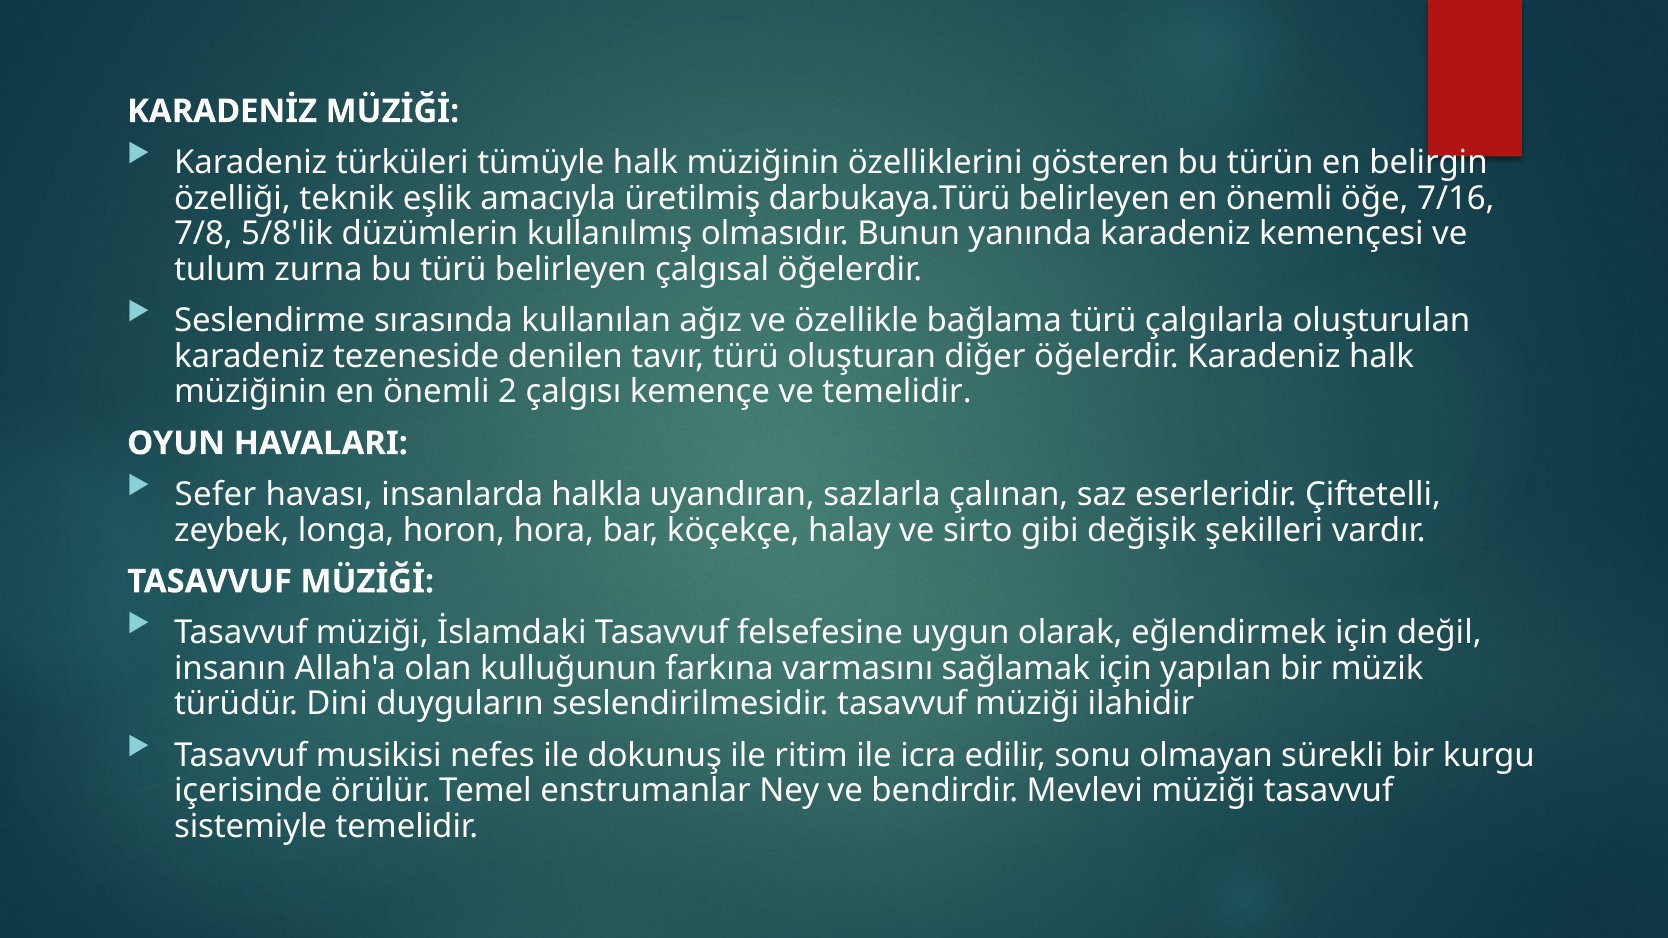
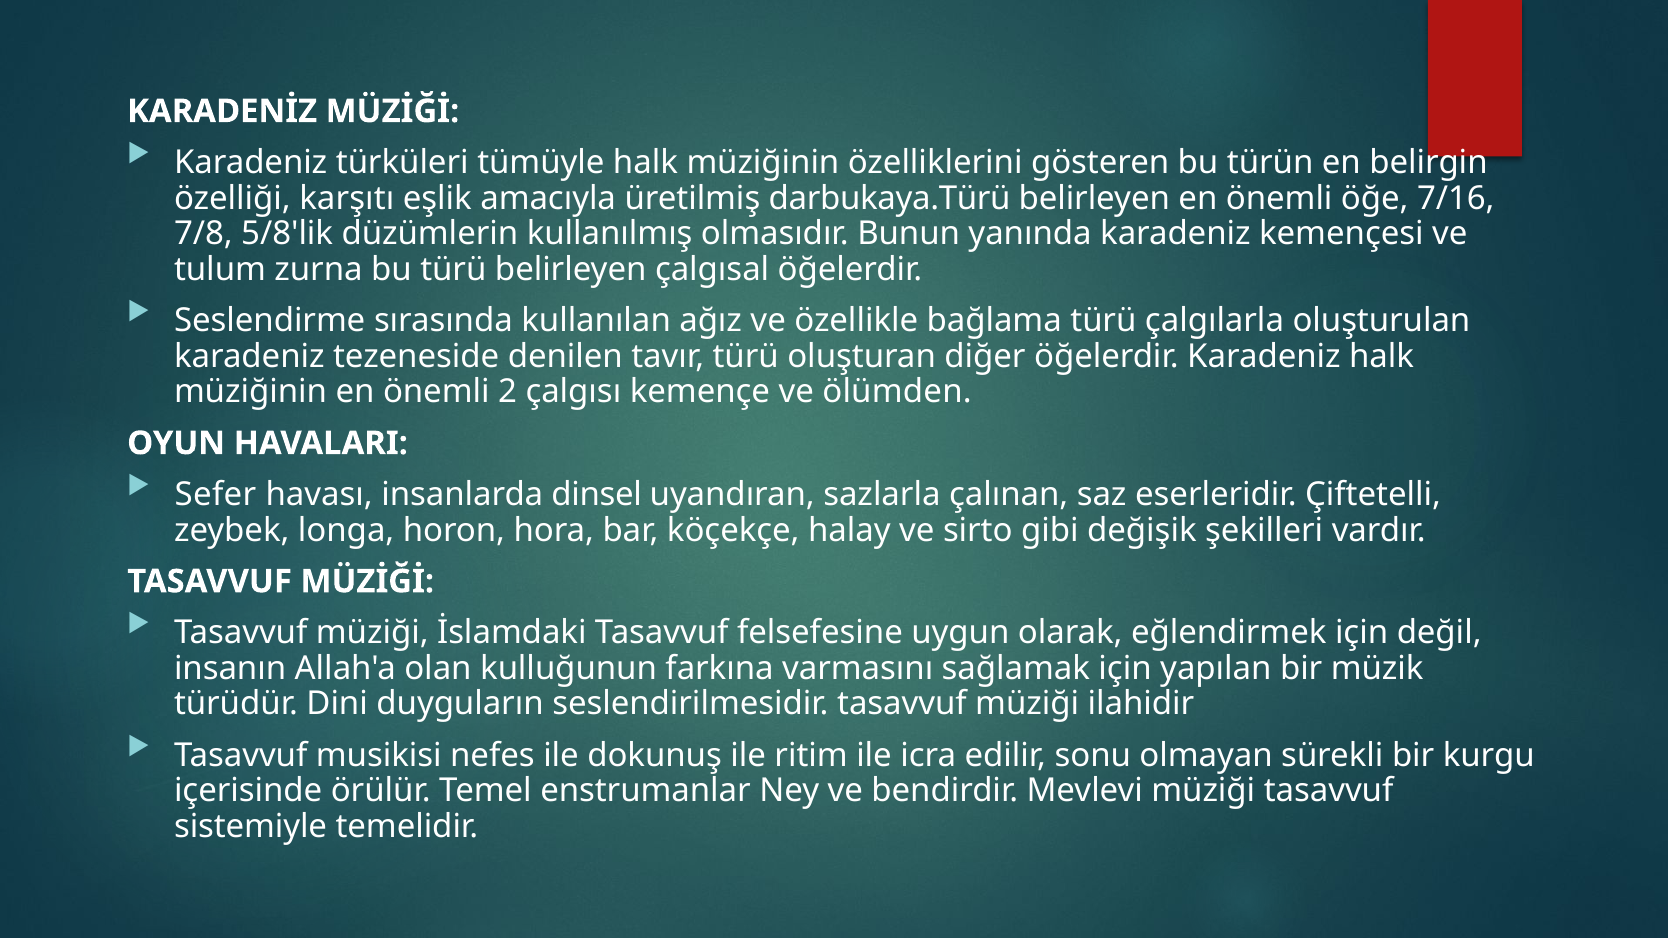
teknik: teknik -> karşıtı
ve temelidir: temelidir -> ölümden
halkla: halkla -> dinsel
